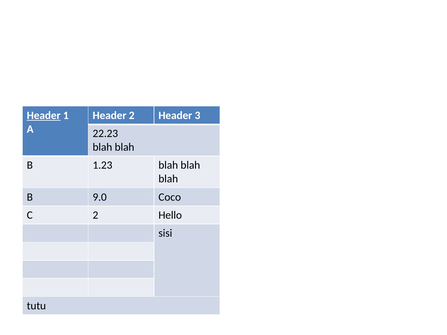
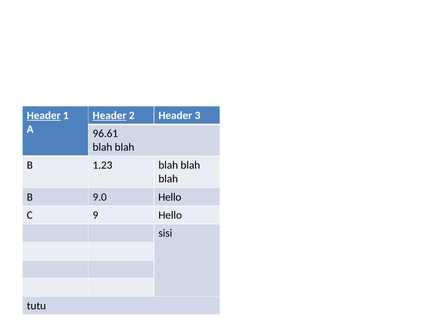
Header at (110, 116) underline: none -> present
22.23: 22.23 -> 96.61
9.0 Coco: Coco -> Hello
C 2: 2 -> 9
